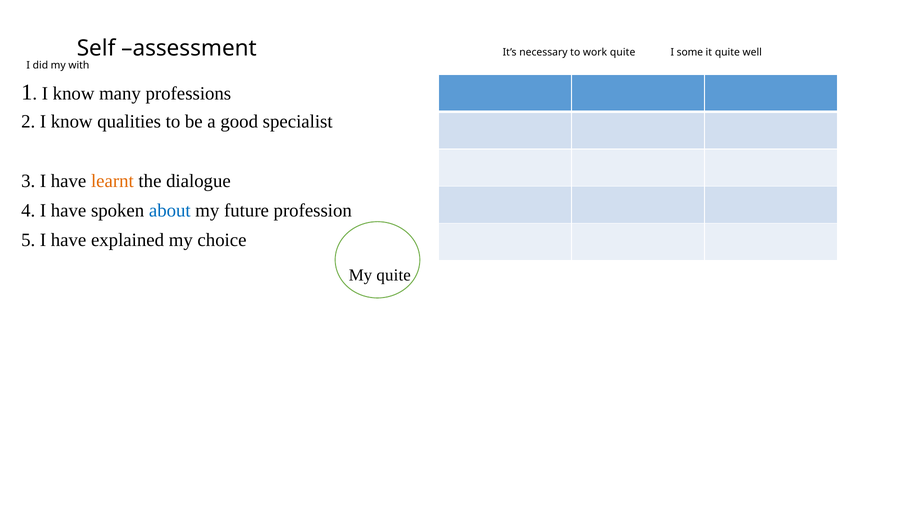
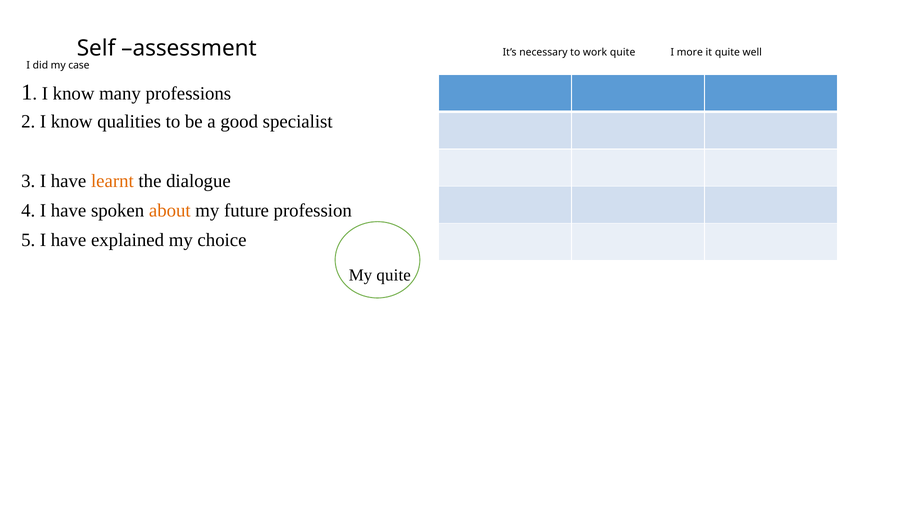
some: some -> more
with: with -> case
about colour: blue -> orange
